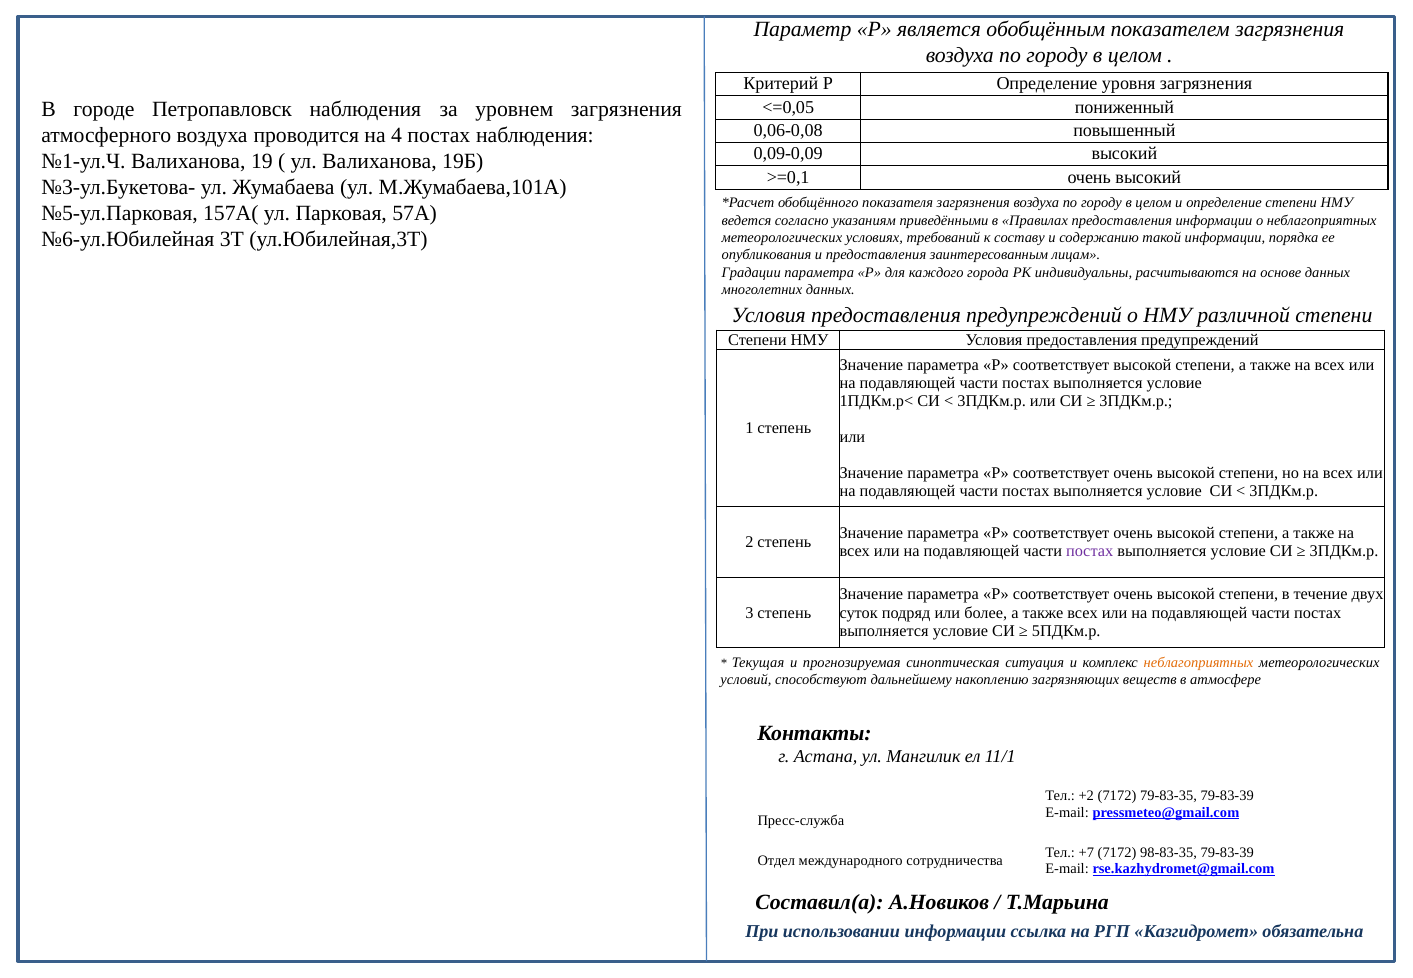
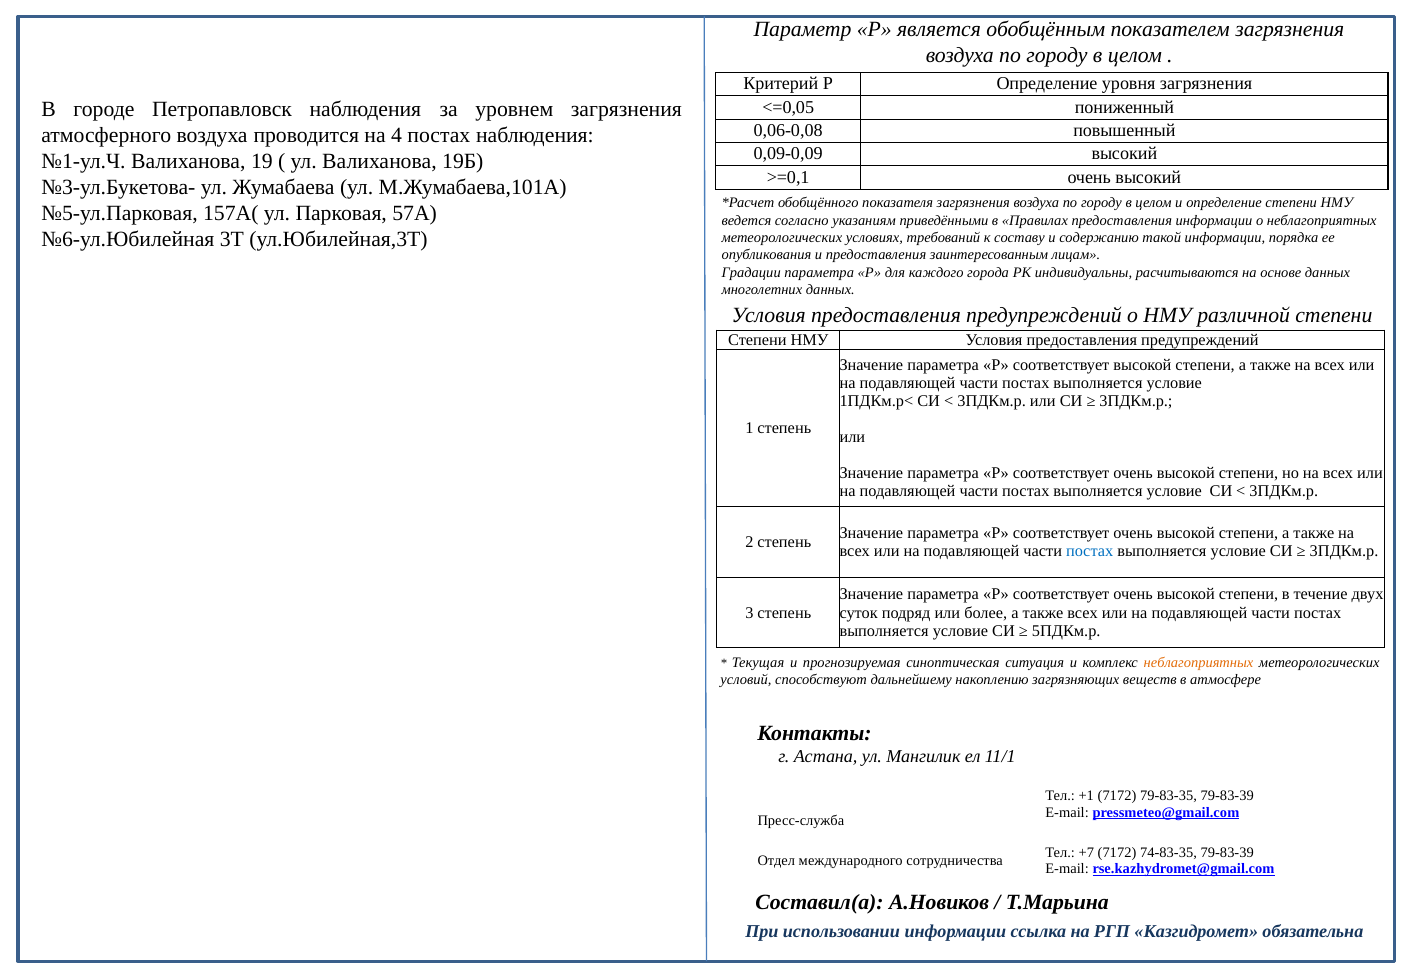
постах at (1090, 551) colour: purple -> blue
+2: +2 -> +1
98-83-35: 98-83-35 -> 74-83-35
